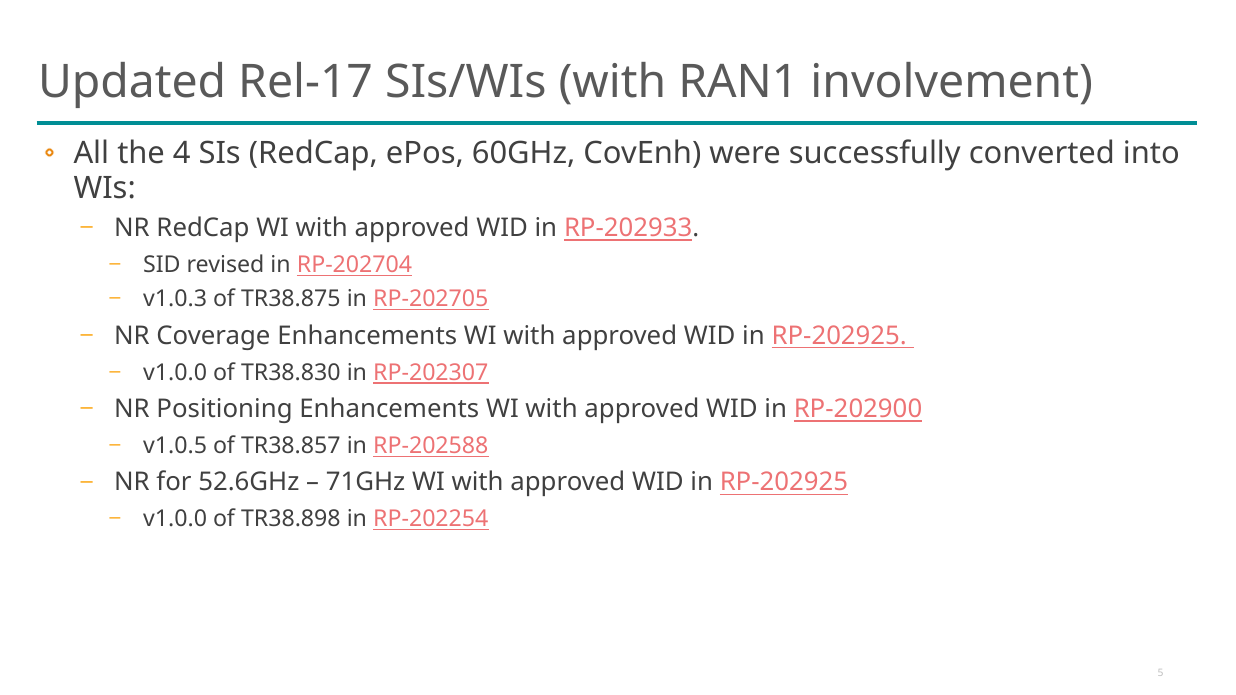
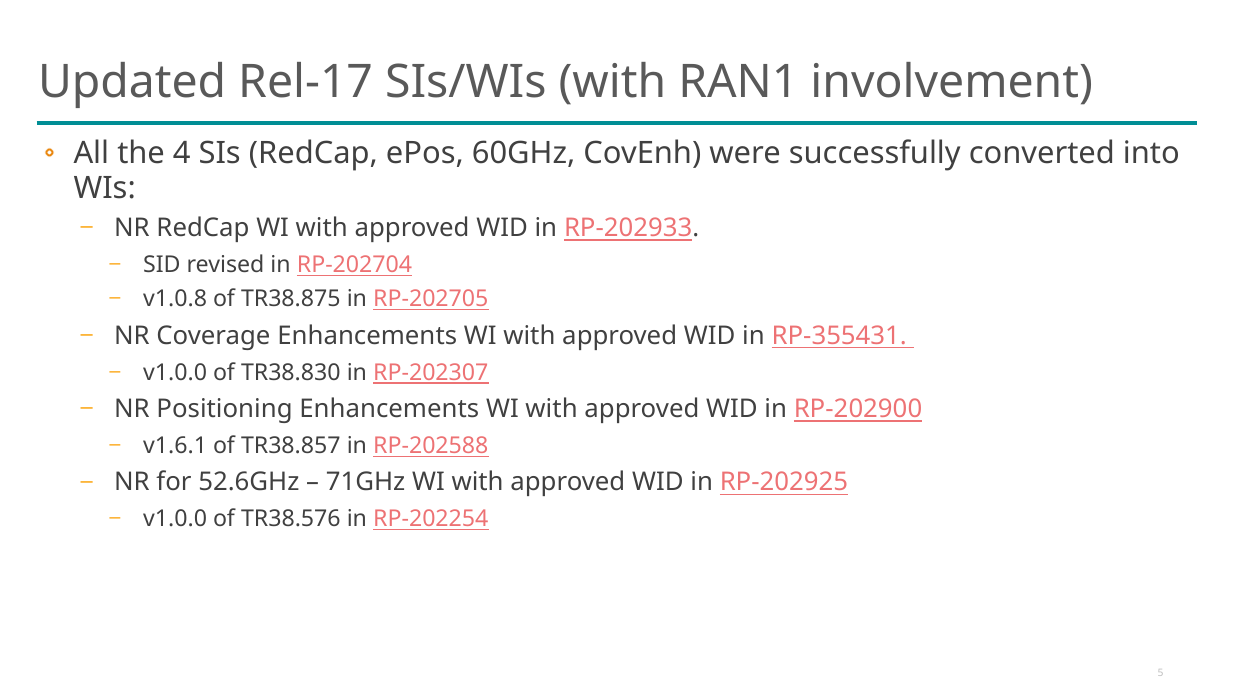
v1.0.3: v1.0.3 -> v1.0.8
RP-202925 at (839, 336): RP-202925 -> RP-355431
v1.0.5: v1.0.5 -> v1.6.1
TR38.898: TR38.898 -> TR38.576
